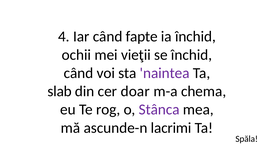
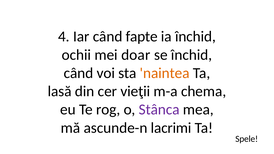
vieţii: vieţii -> doar
naintea colour: purple -> orange
slab: slab -> lasă
doar: doar -> vieţii
Spăla: Spăla -> Spele
